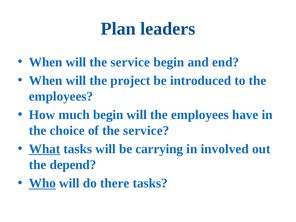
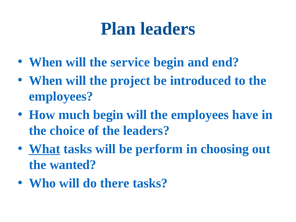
of the service: service -> leaders
carrying: carrying -> perform
involved: involved -> choosing
depend: depend -> wanted
Who underline: present -> none
